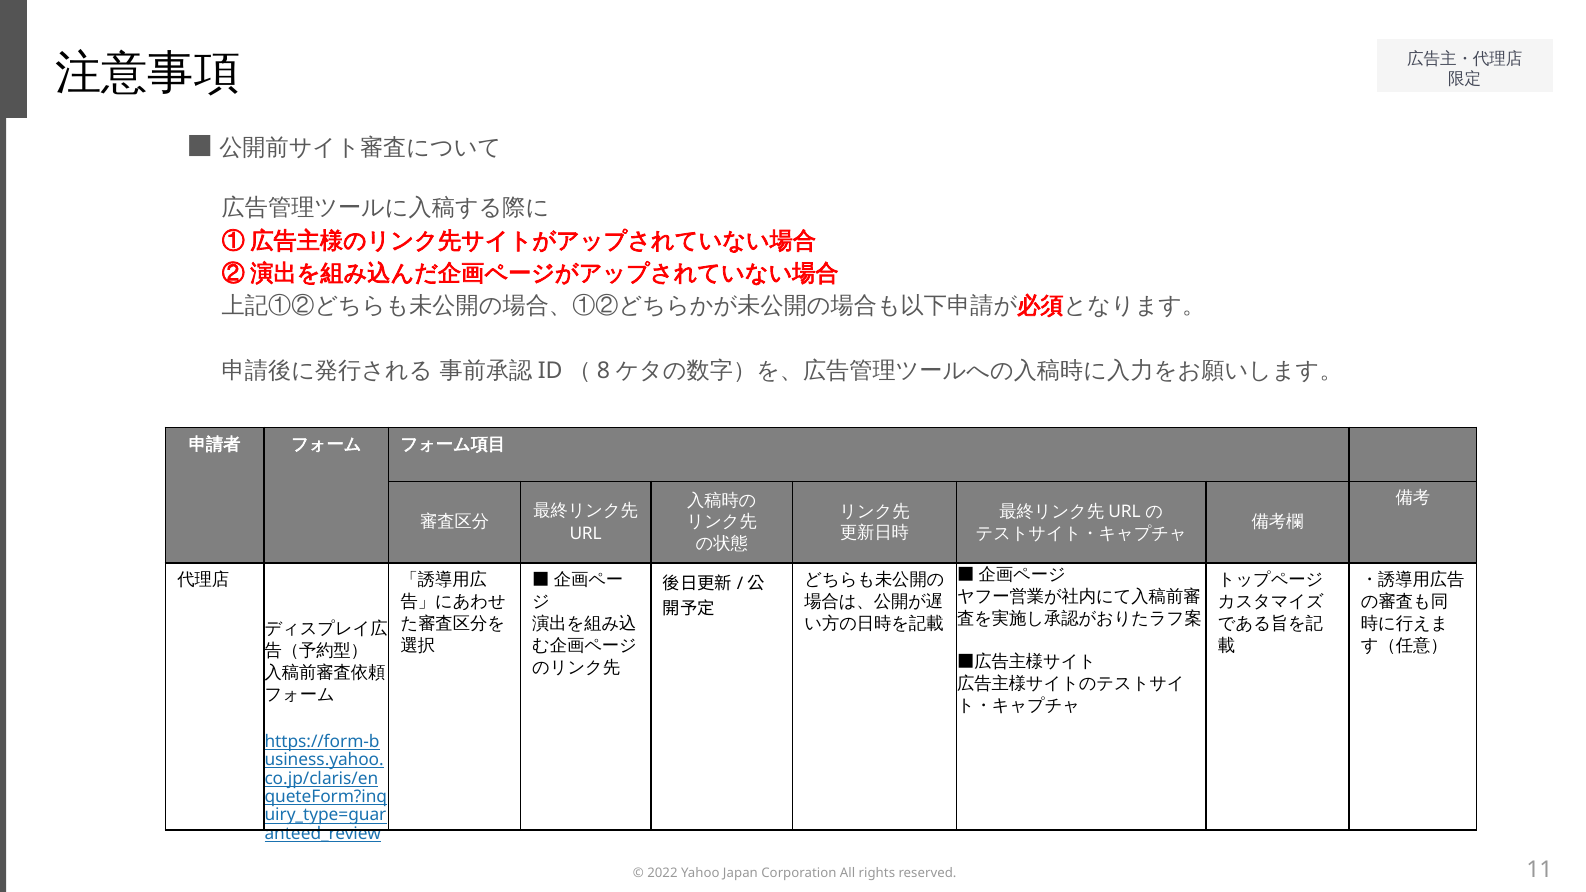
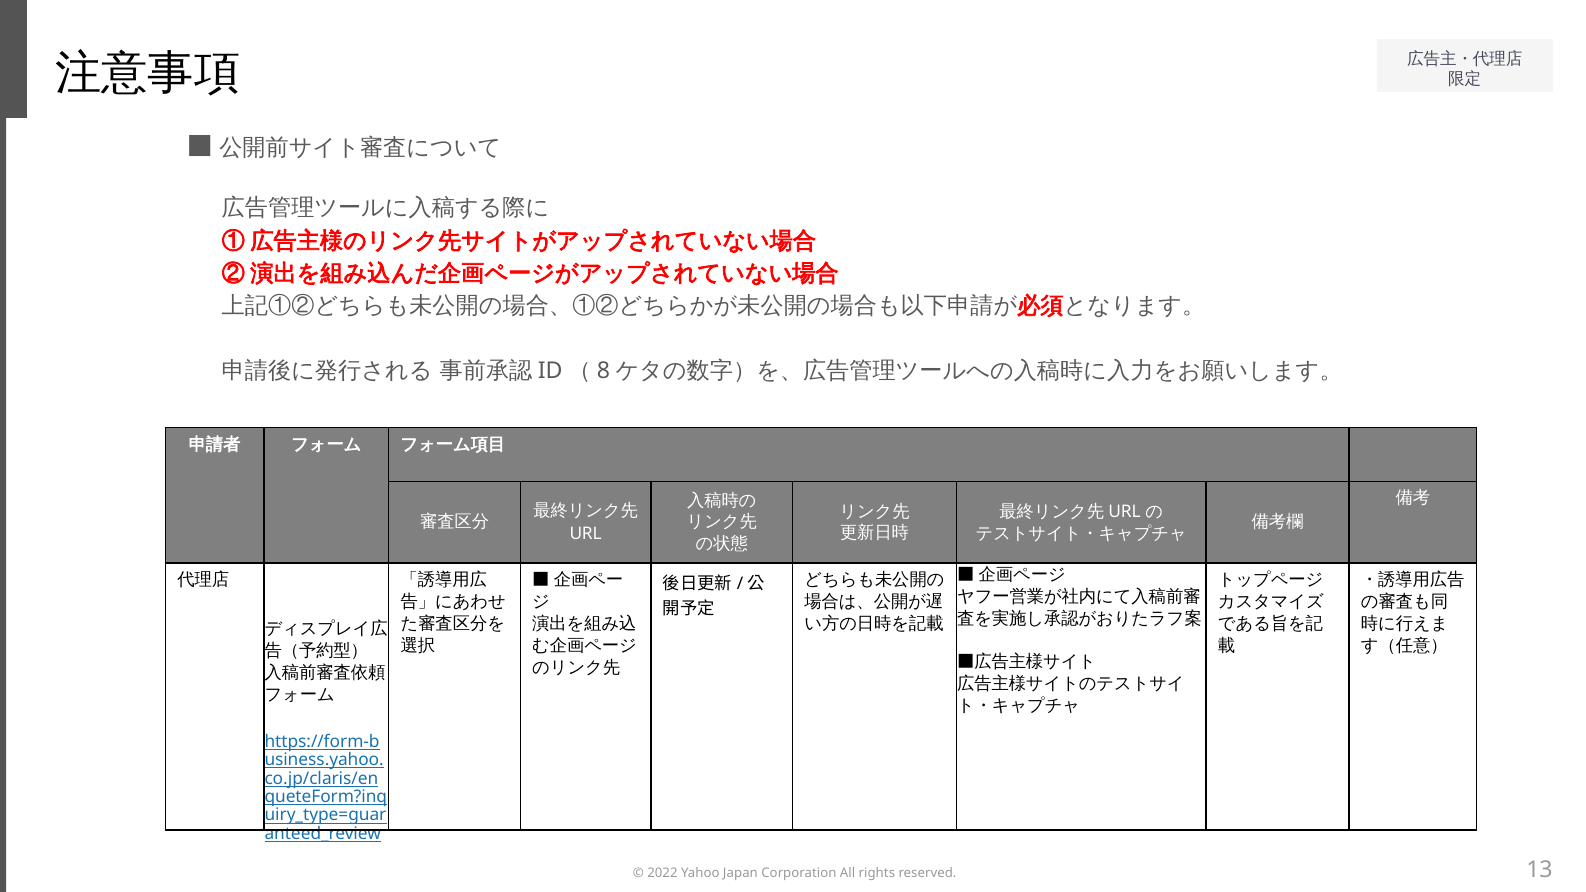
11: 11 -> 13
